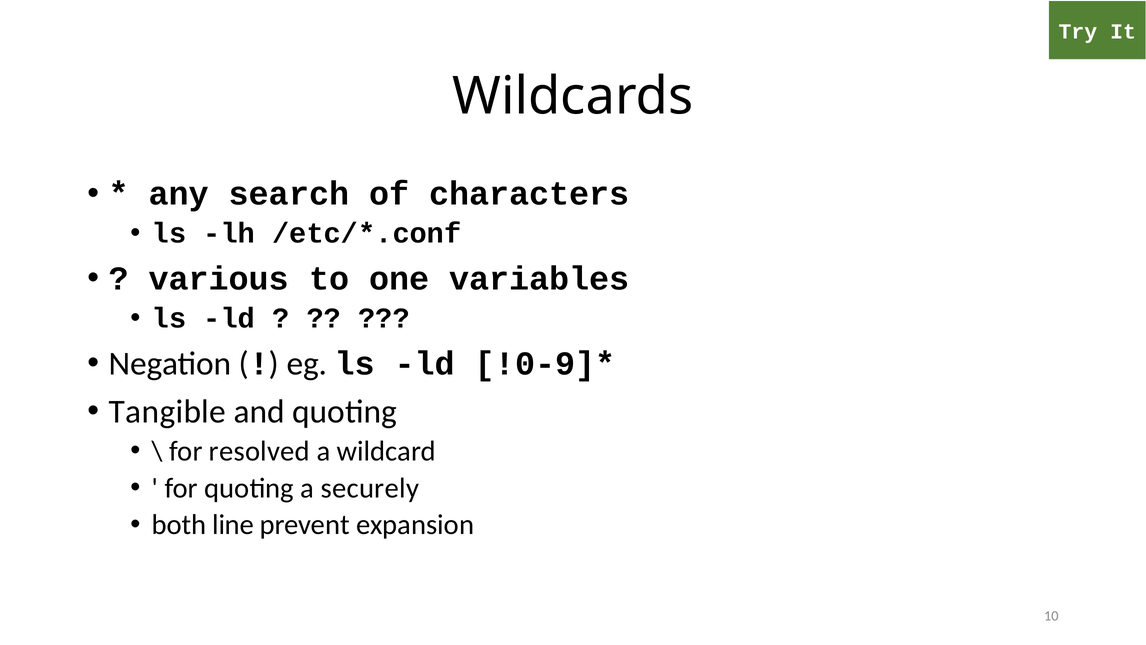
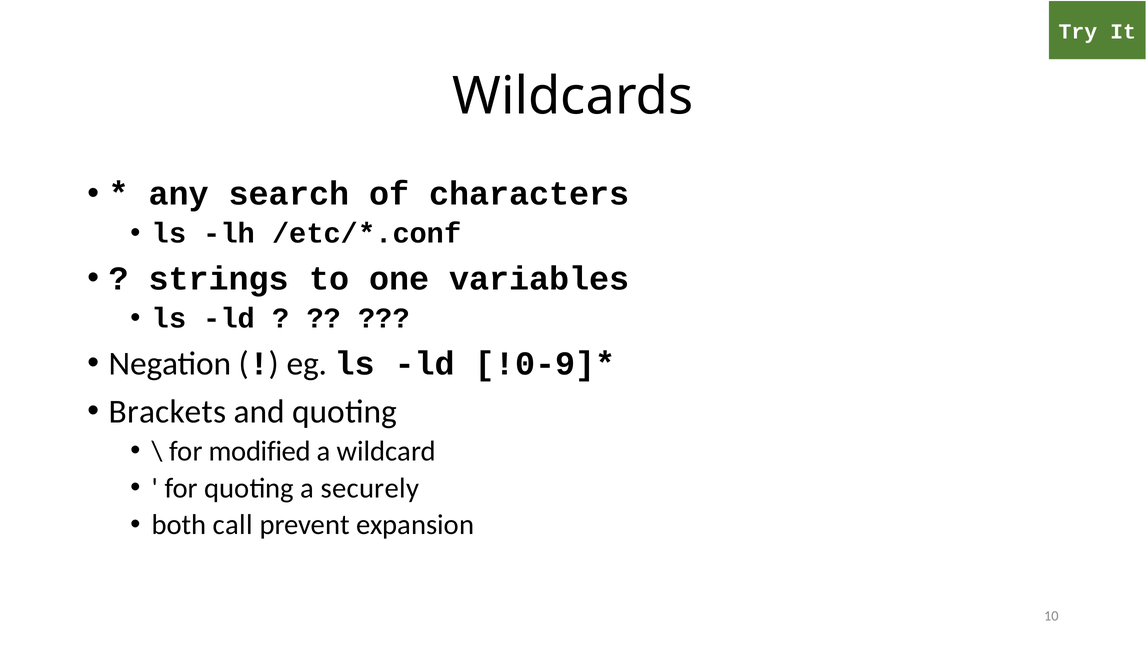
various: various -> strings
Tangible: Tangible -> Brackets
resolved: resolved -> modified
line: line -> call
